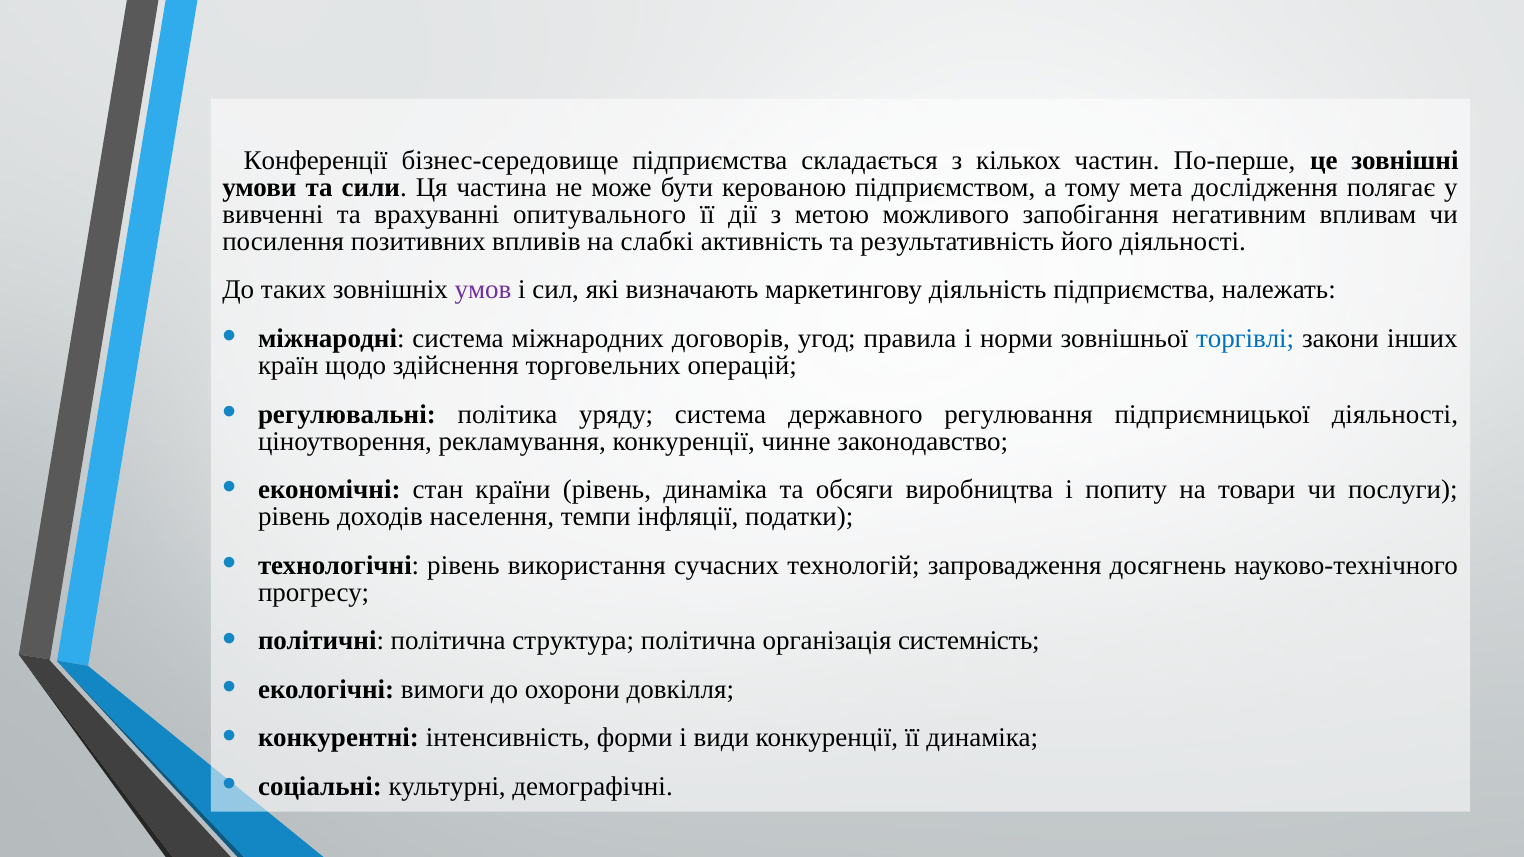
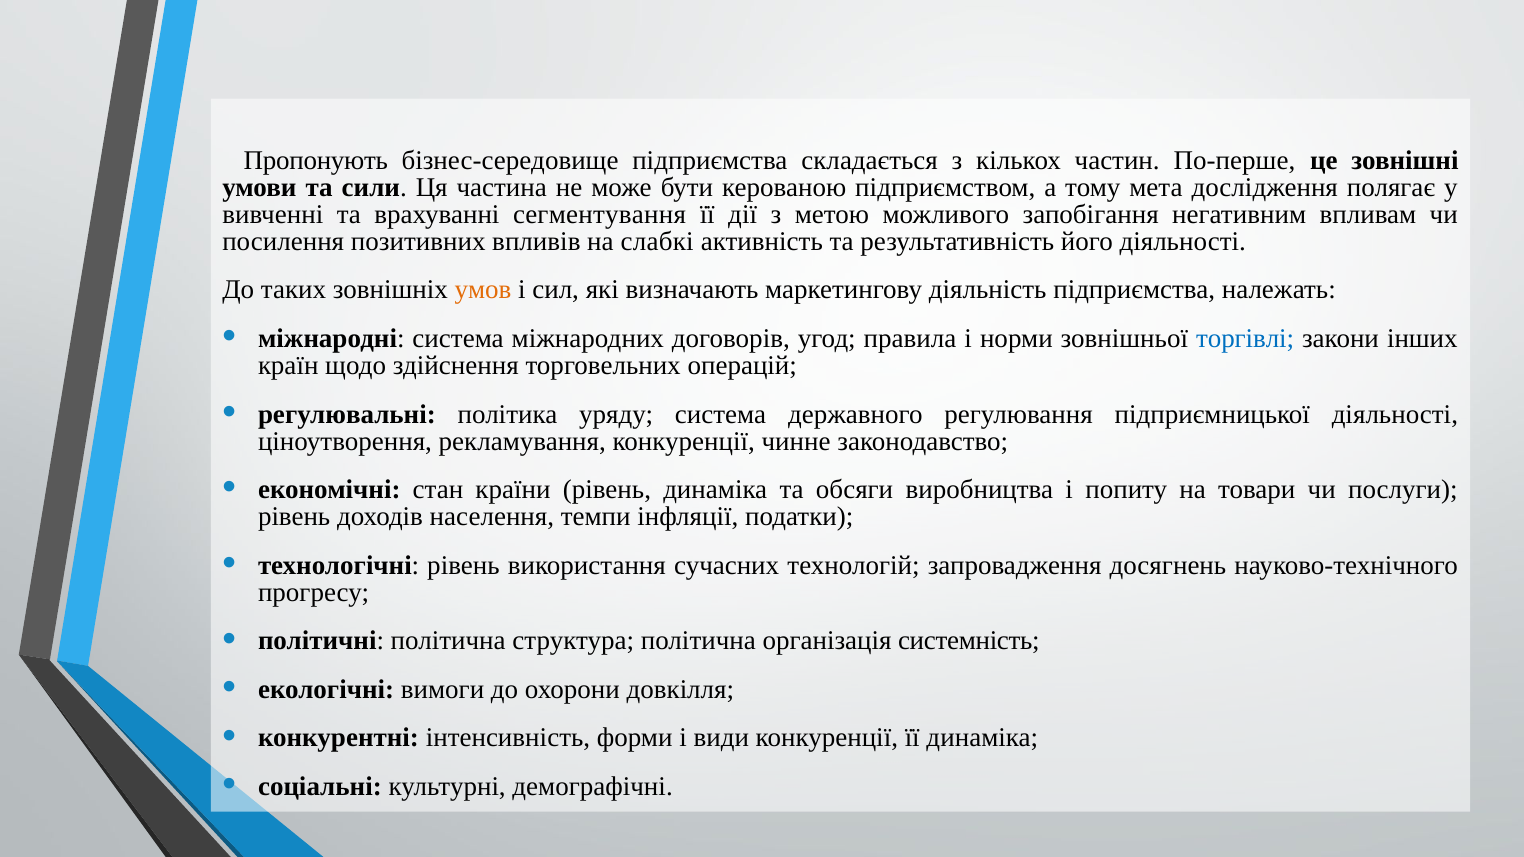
Конференції: Конференції -> Пропонують
опитувального: опитувального -> сегментування
умов colour: purple -> orange
